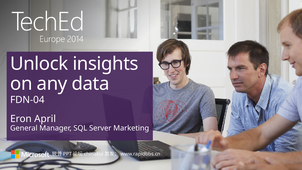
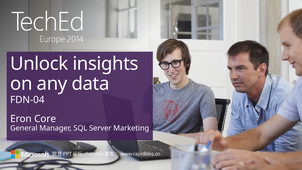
April: April -> Core
